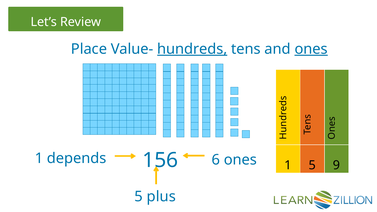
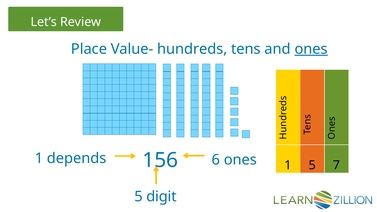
hundreds underline: present -> none
9: 9 -> 7
plus: plus -> digit
